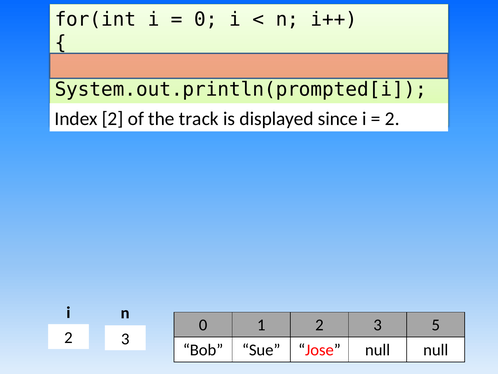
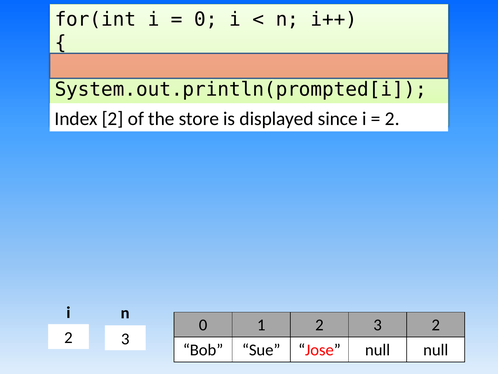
track: track -> store
3 5: 5 -> 2
